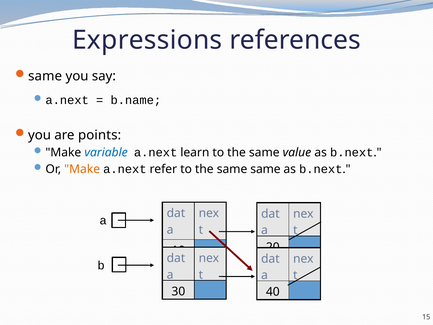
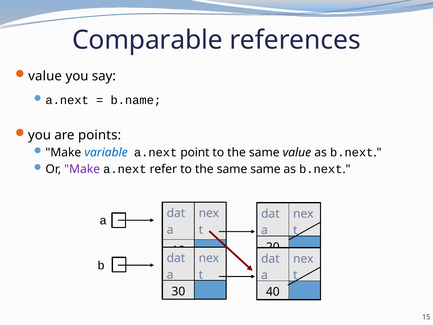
Expressions: Expressions -> Comparable
same at (45, 76): same -> value
learn: learn -> point
Make at (82, 169) colour: orange -> purple
